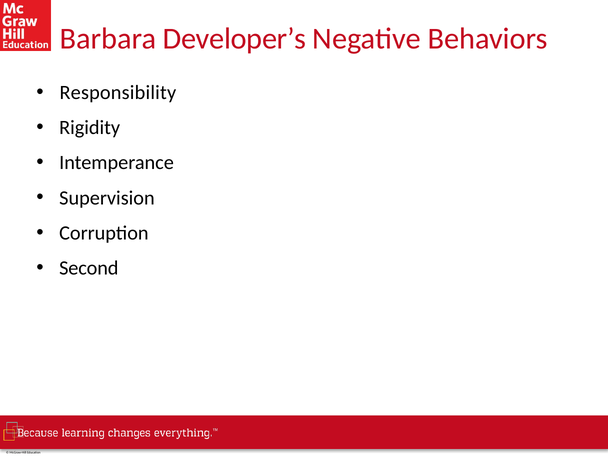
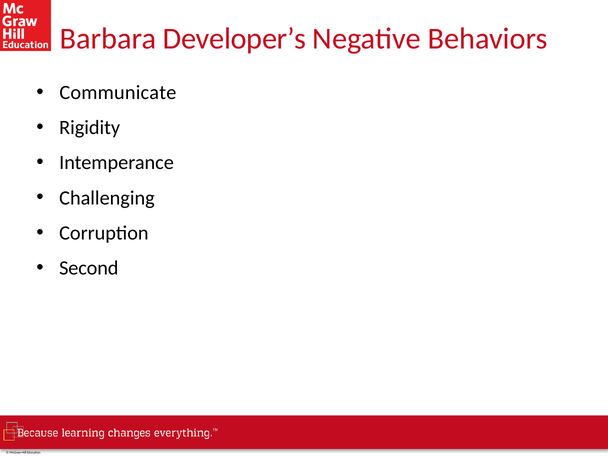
Responsibility: Responsibility -> Communicate
Supervision: Supervision -> Challenging
